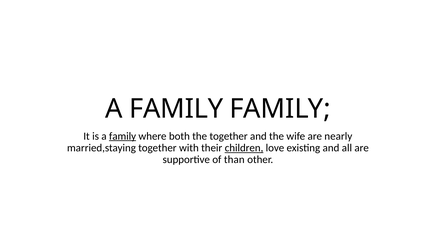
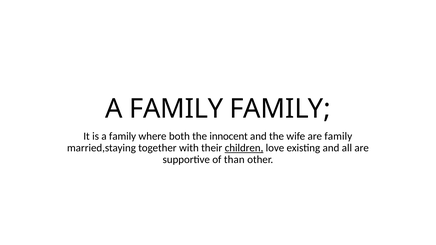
family at (123, 136) underline: present -> none
the together: together -> innocent
are nearly: nearly -> family
